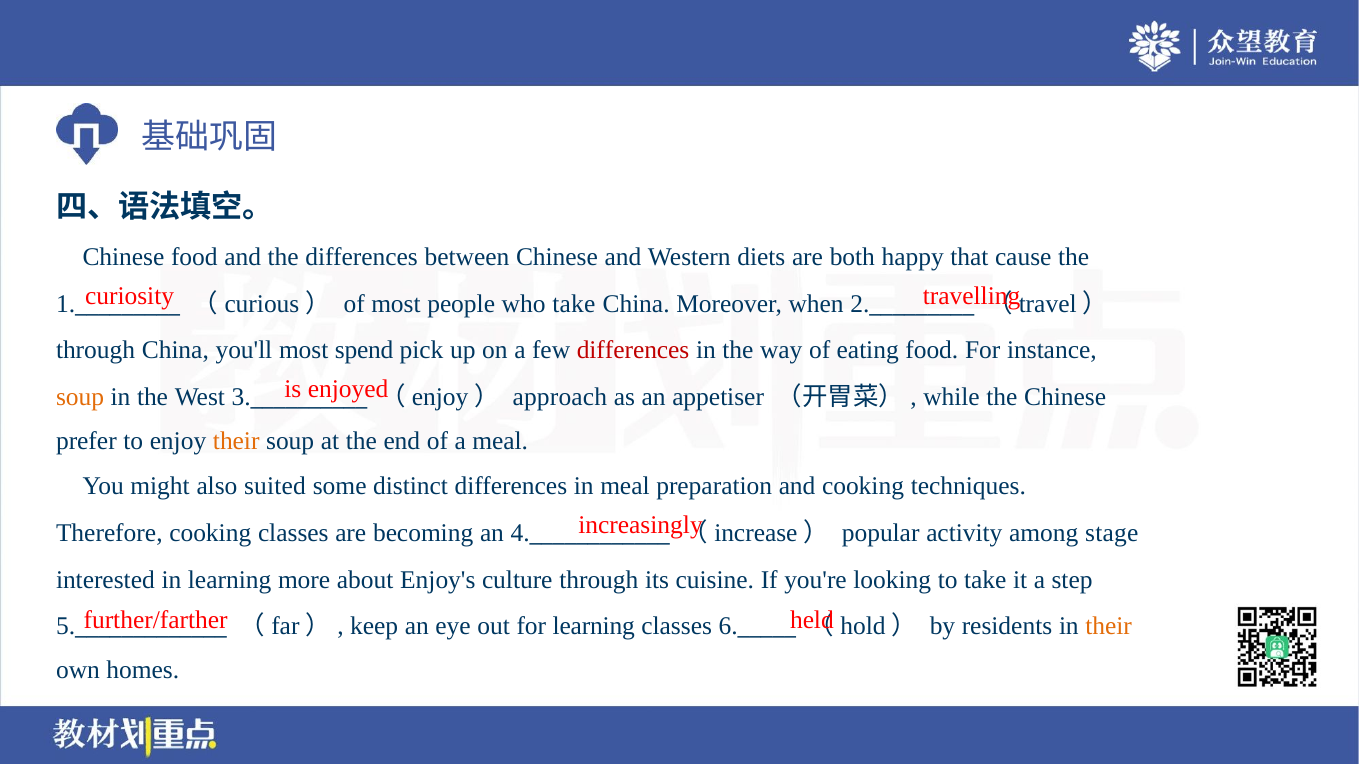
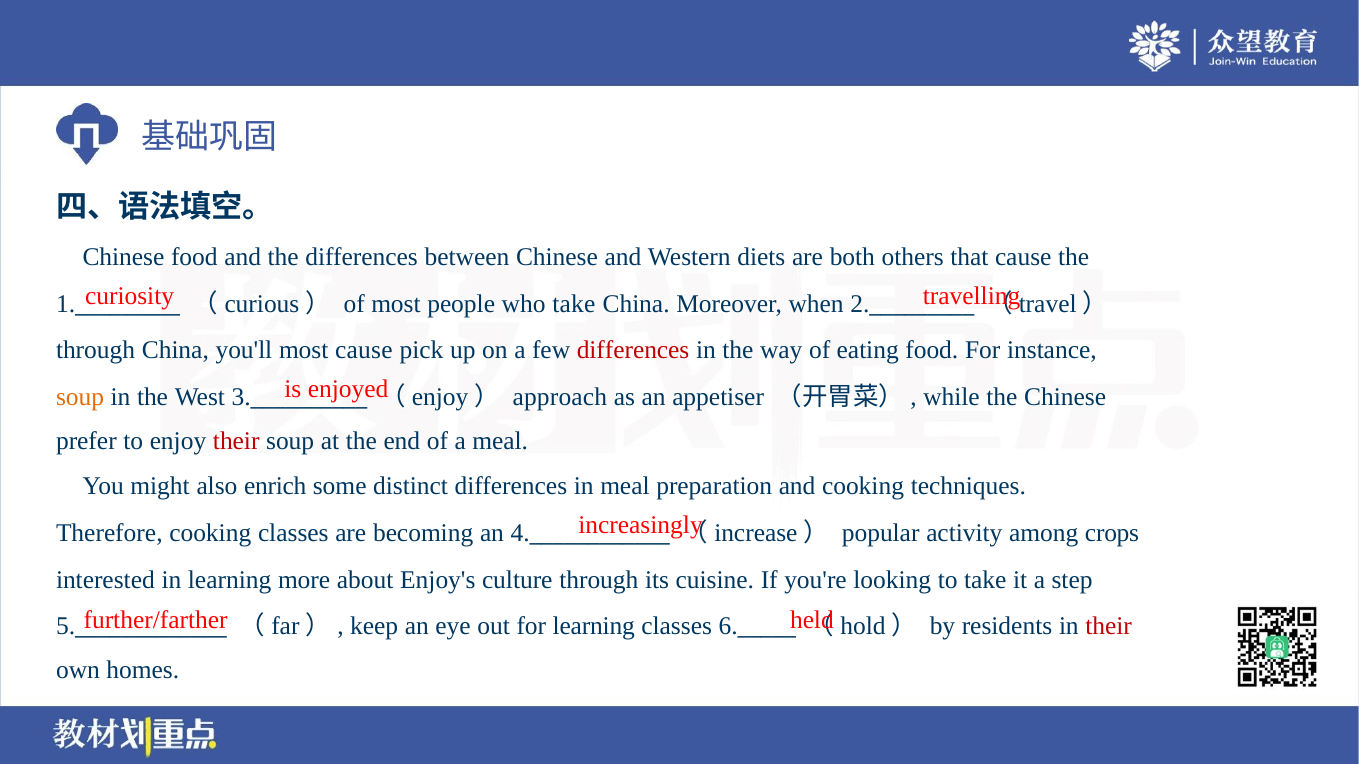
happy: happy -> others
most spend: spend -> cause
their at (236, 441) colour: orange -> red
suited: suited -> enrich
stage: stage -> crops
their at (1109, 627) colour: orange -> red
